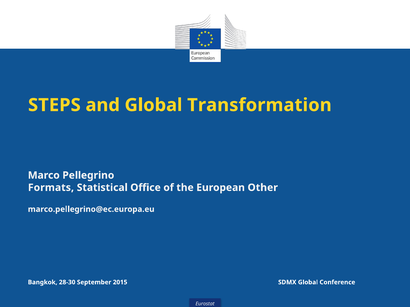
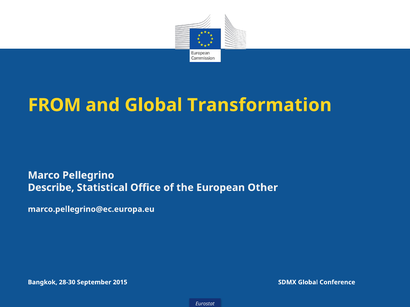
STEPS: STEPS -> FROM
Formats: Formats -> Describe
